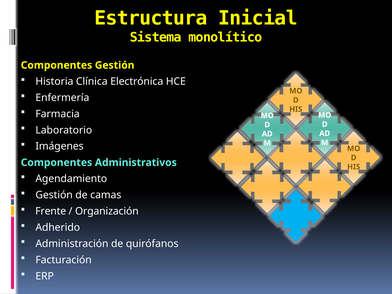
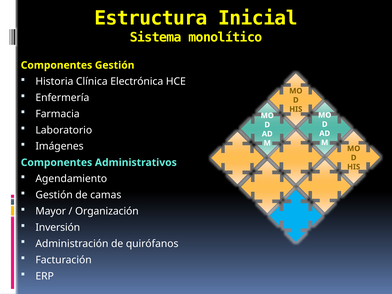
Frente: Frente -> Mayor
Adherido: Adherido -> Inversión
